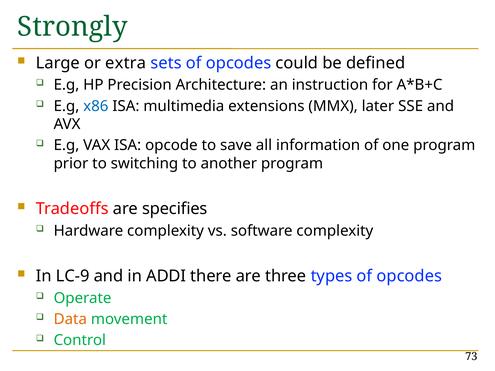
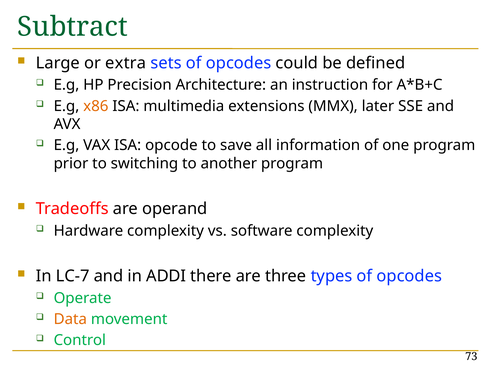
Strongly: Strongly -> Subtract
x86 colour: blue -> orange
specifies: specifies -> operand
LC-9: LC-9 -> LC-7
